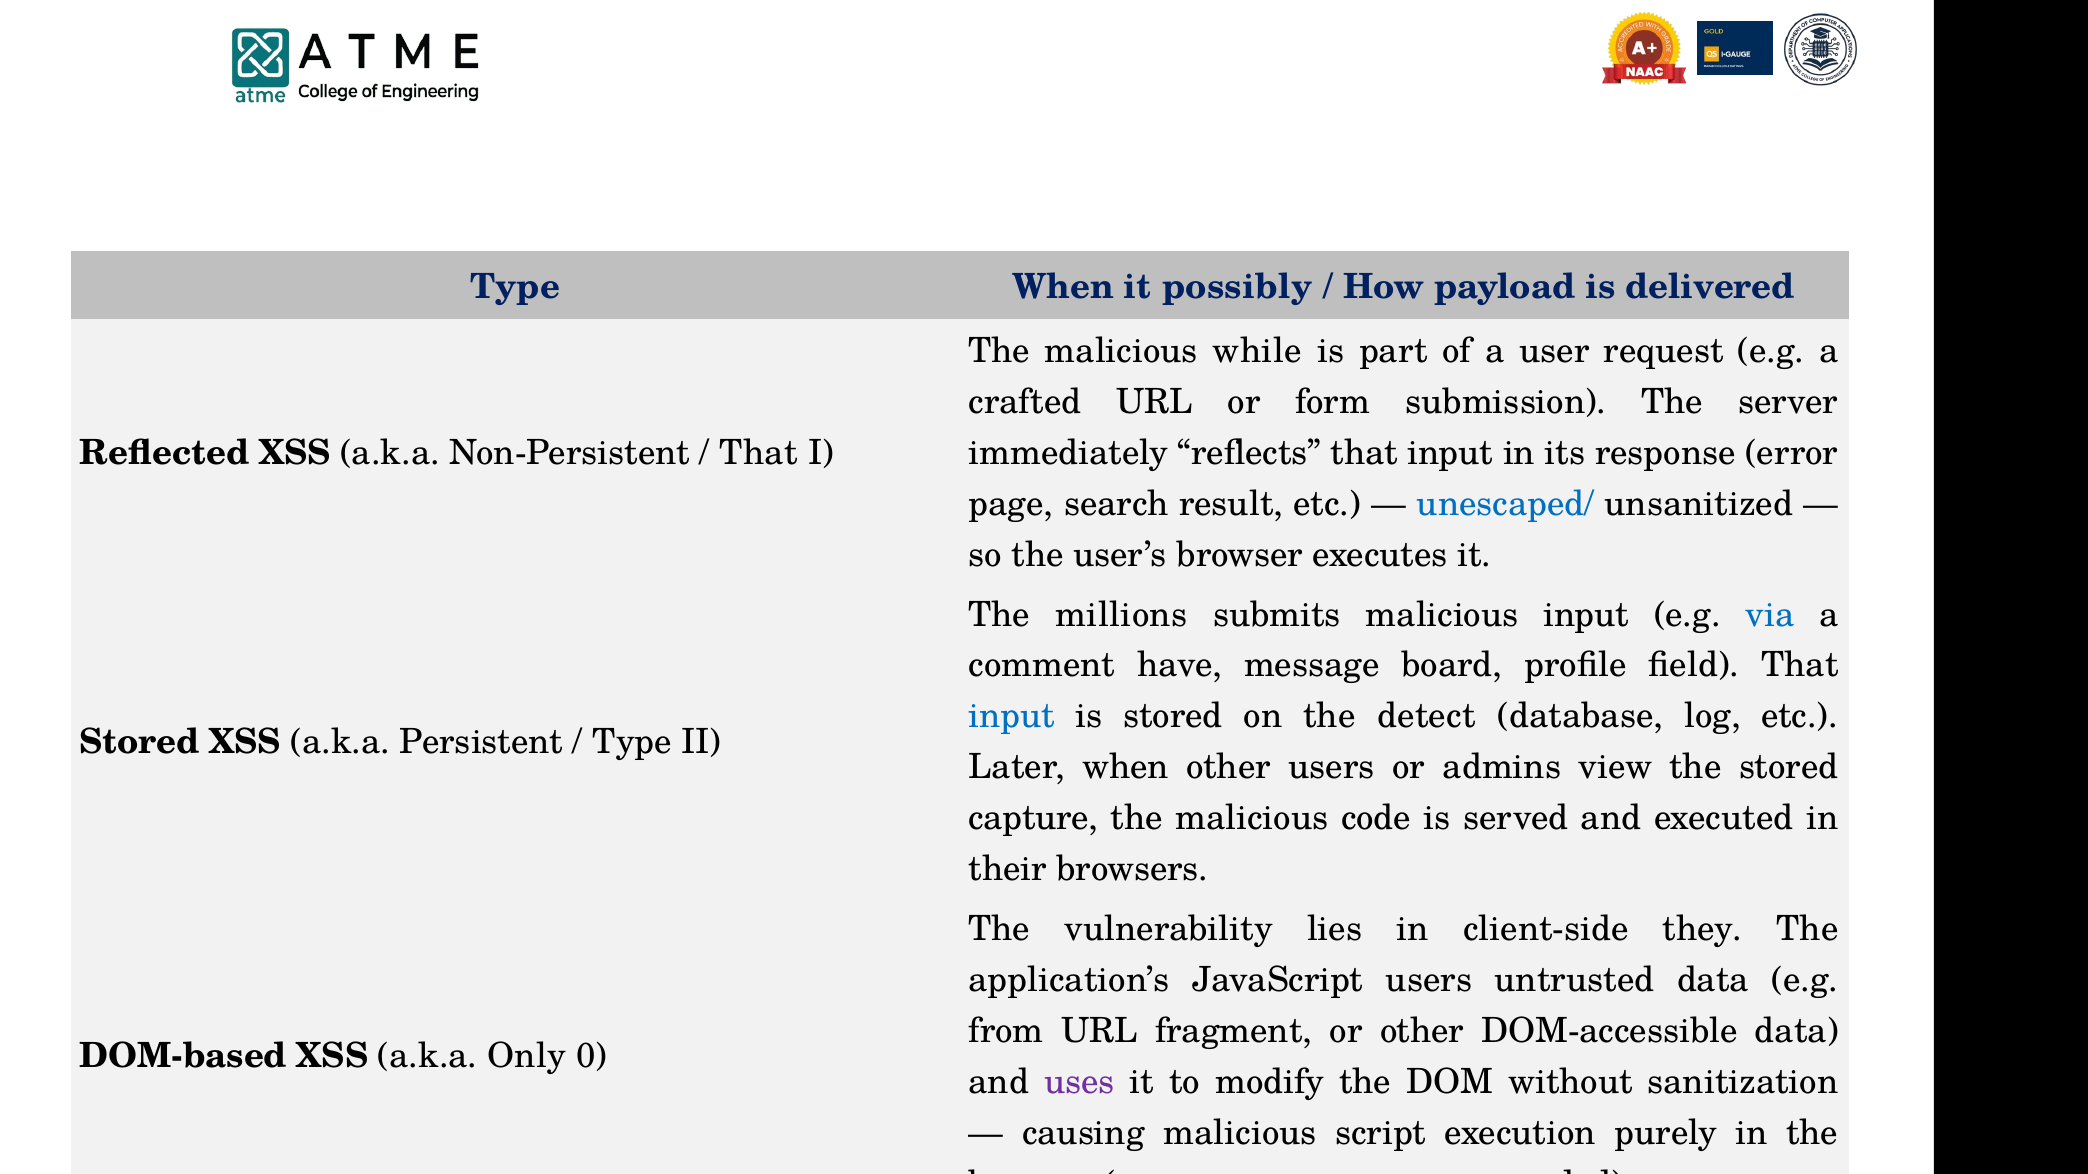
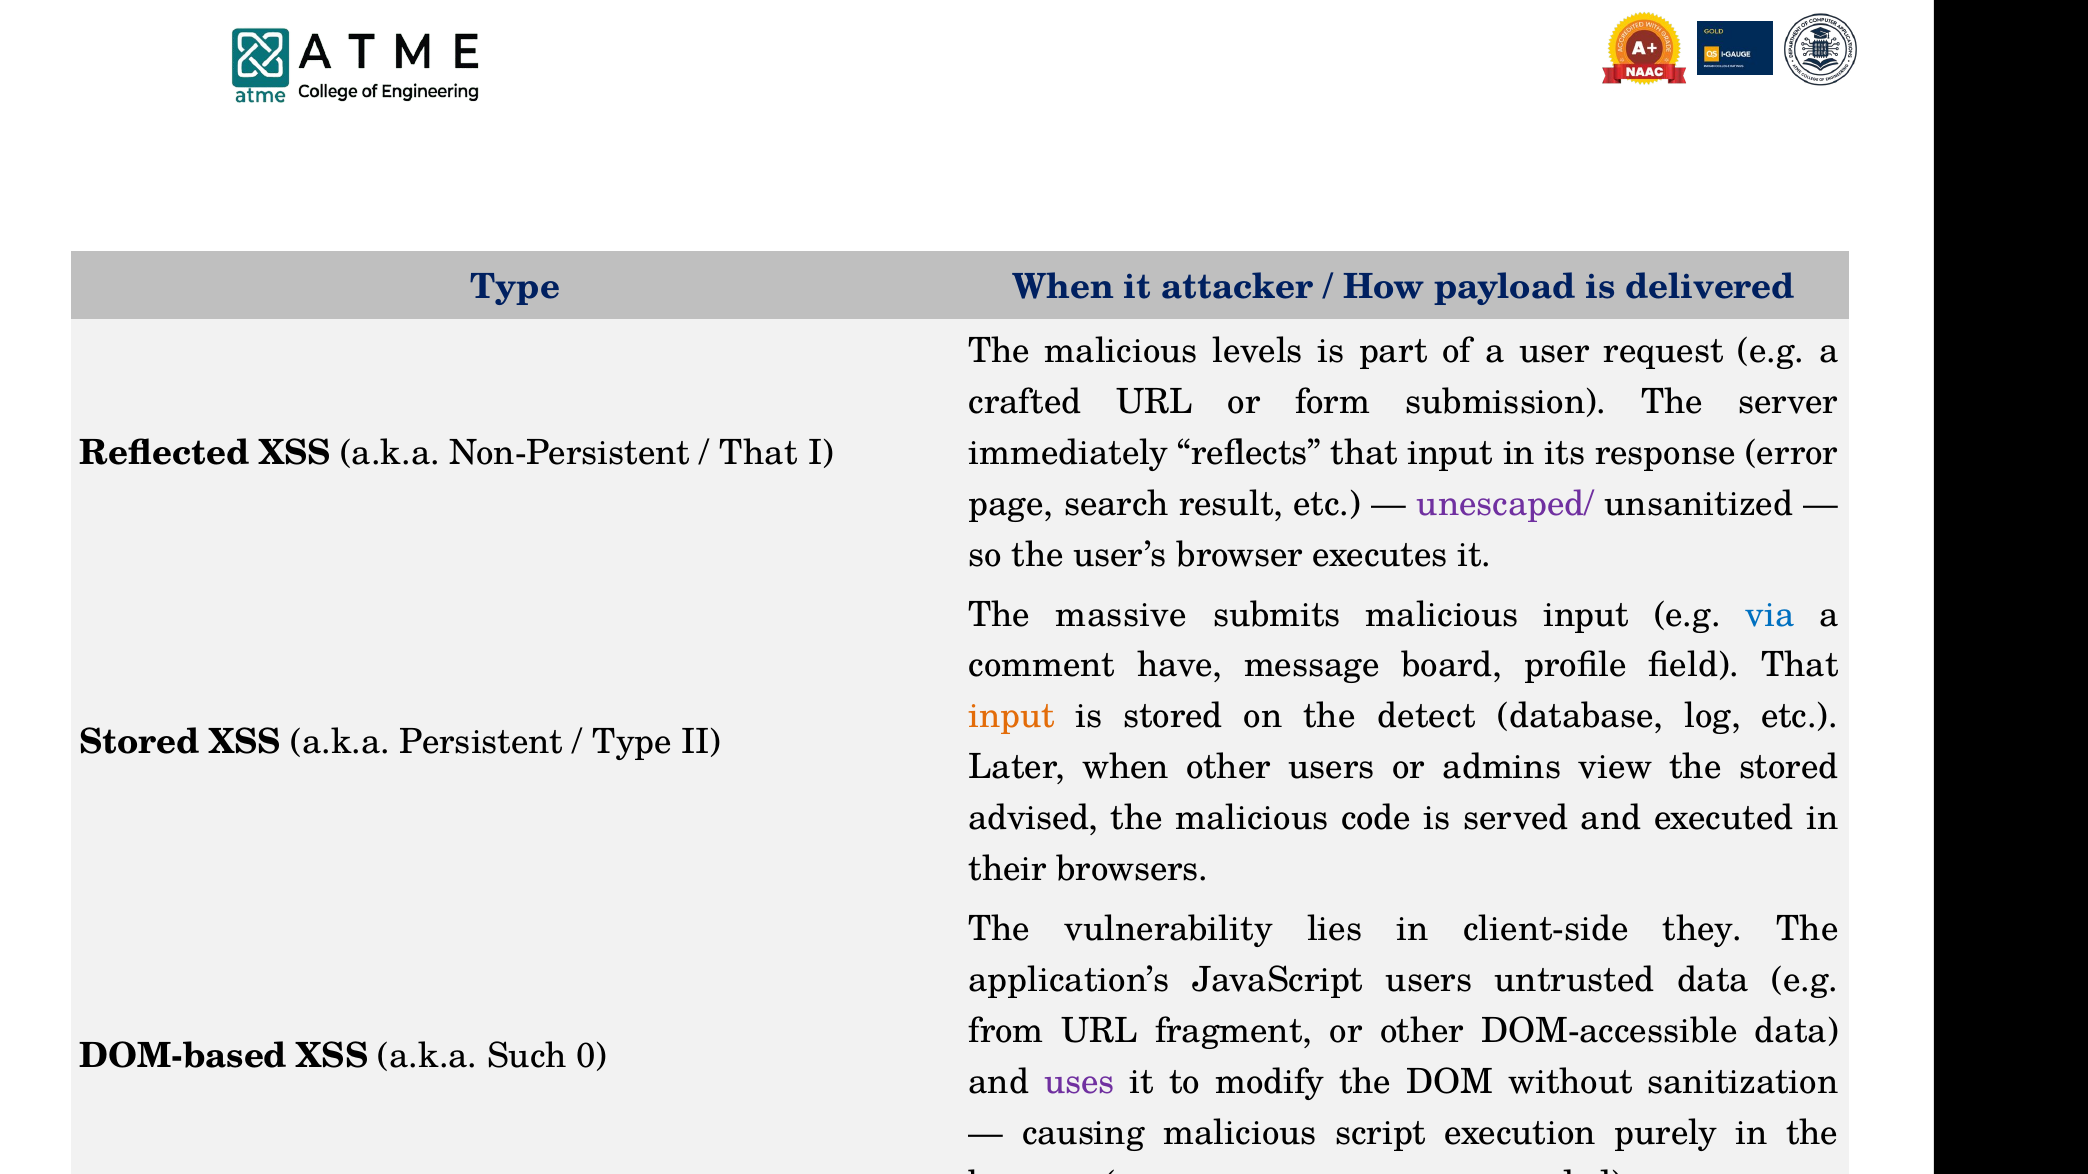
possibly: possibly -> attacker
while: while -> levels
unescaped/ colour: blue -> purple
millions: millions -> massive
input at (1012, 717) colour: blue -> orange
capture: capture -> advised
Only: Only -> Such
